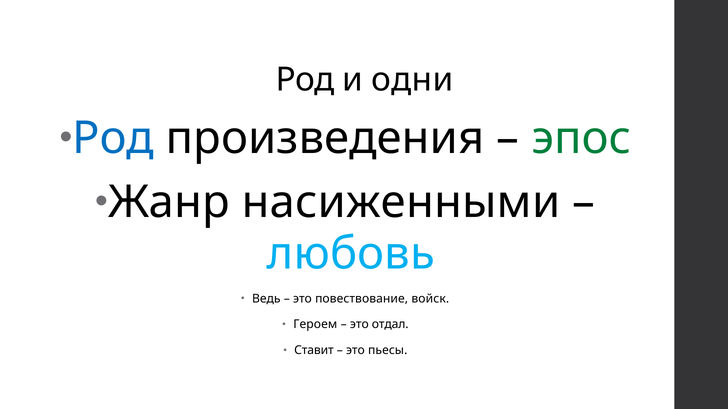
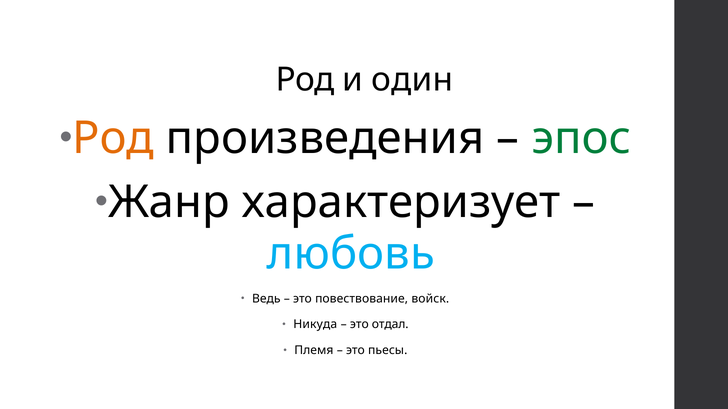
одни: одни -> один
Род at (113, 138) colour: blue -> orange
насиженными: насиженными -> характеризует
Героем: Героем -> Никуда
Ставит: Ставит -> Племя
